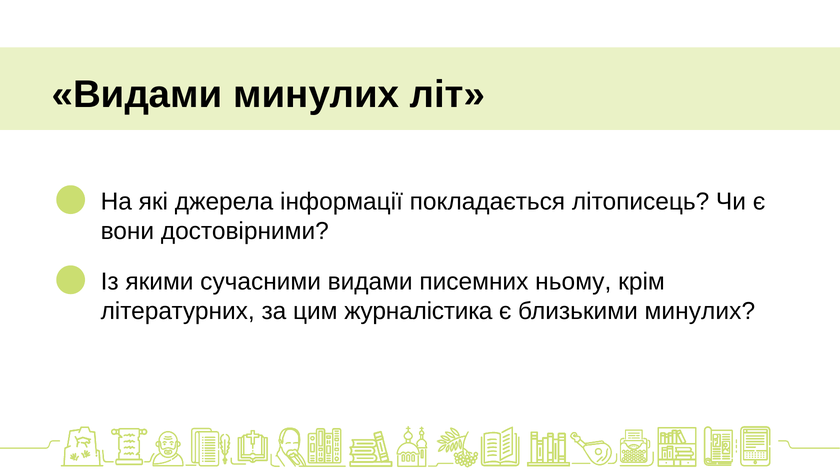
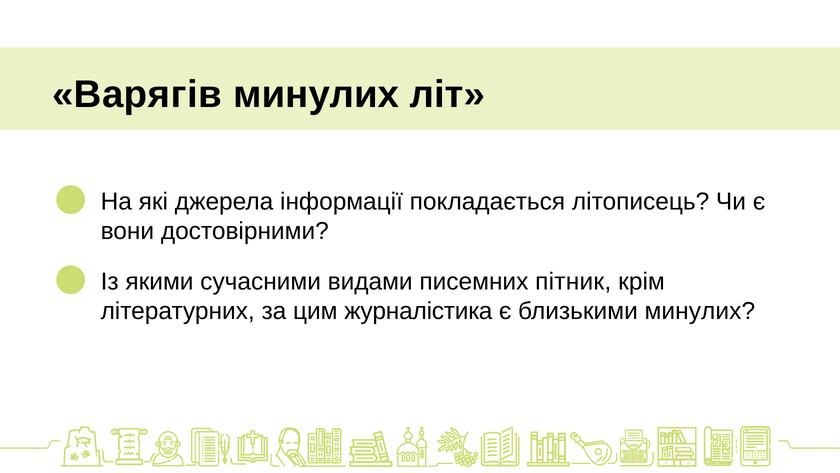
Видами at (137, 94): Видами -> Варягів
ньому: ньому -> пітник
